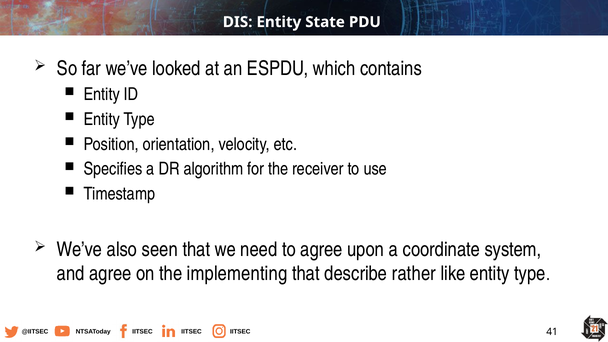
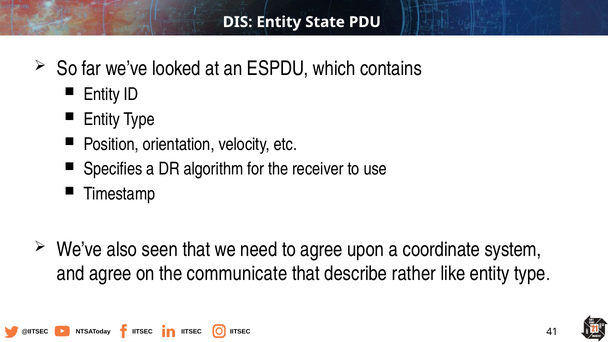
implementing: implementing -> communicate
